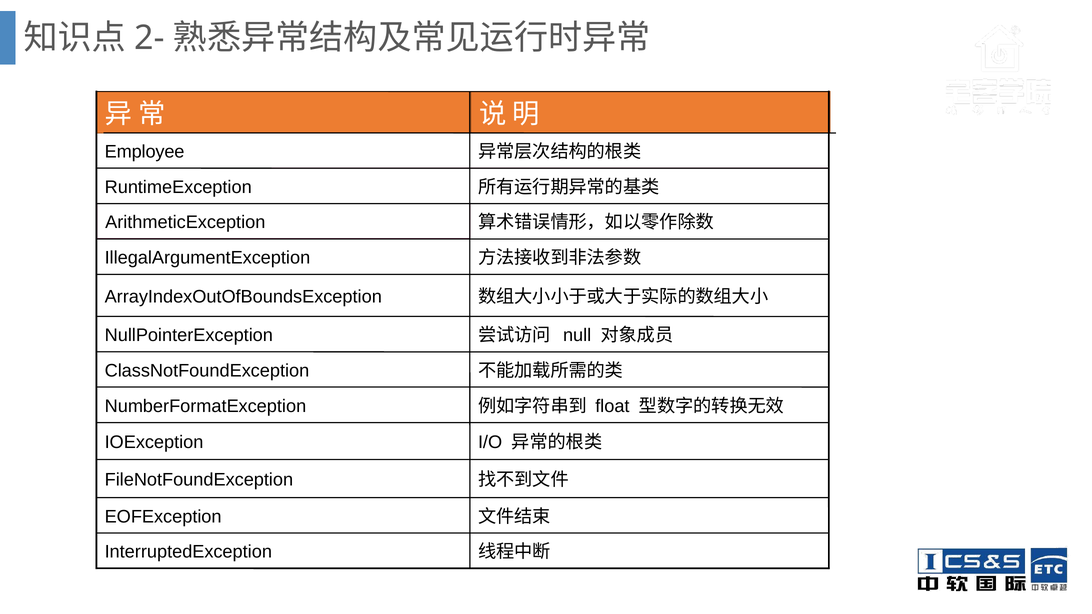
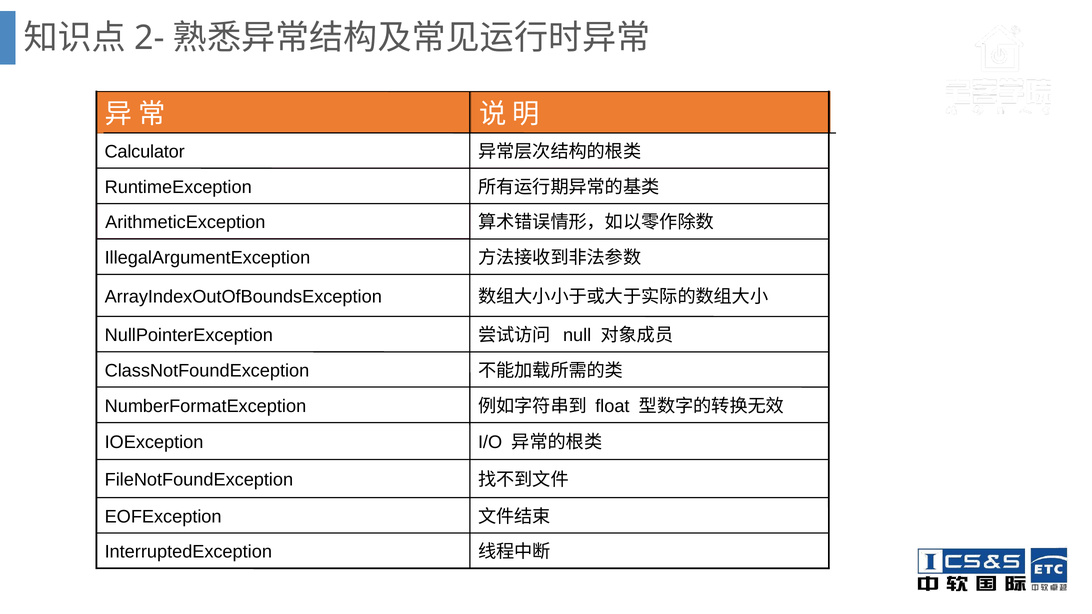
Employee: Employee -> Calculator
